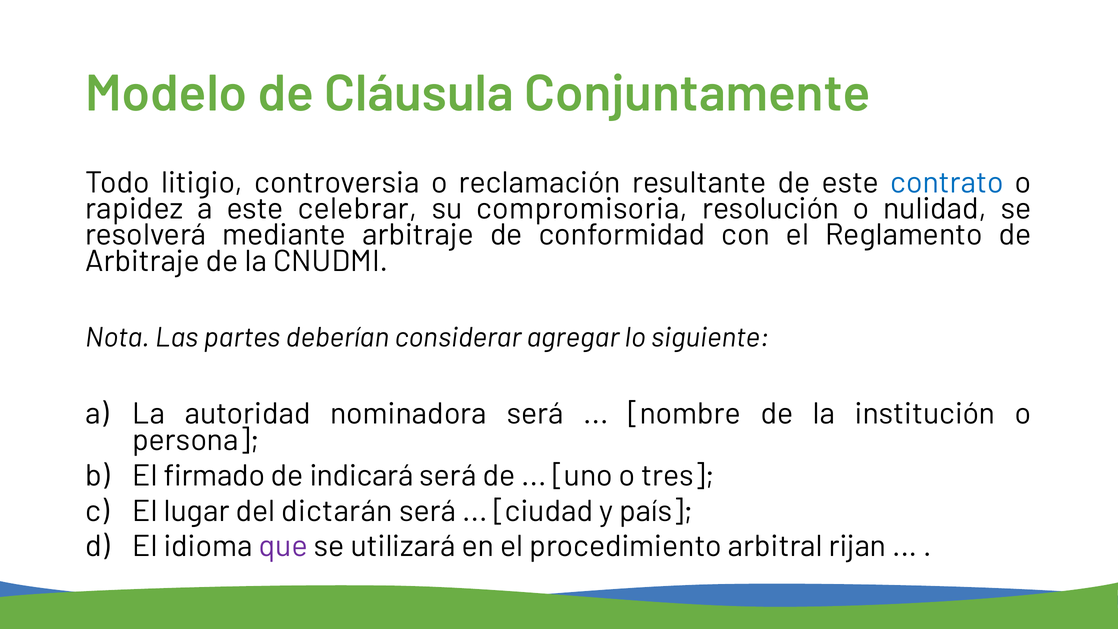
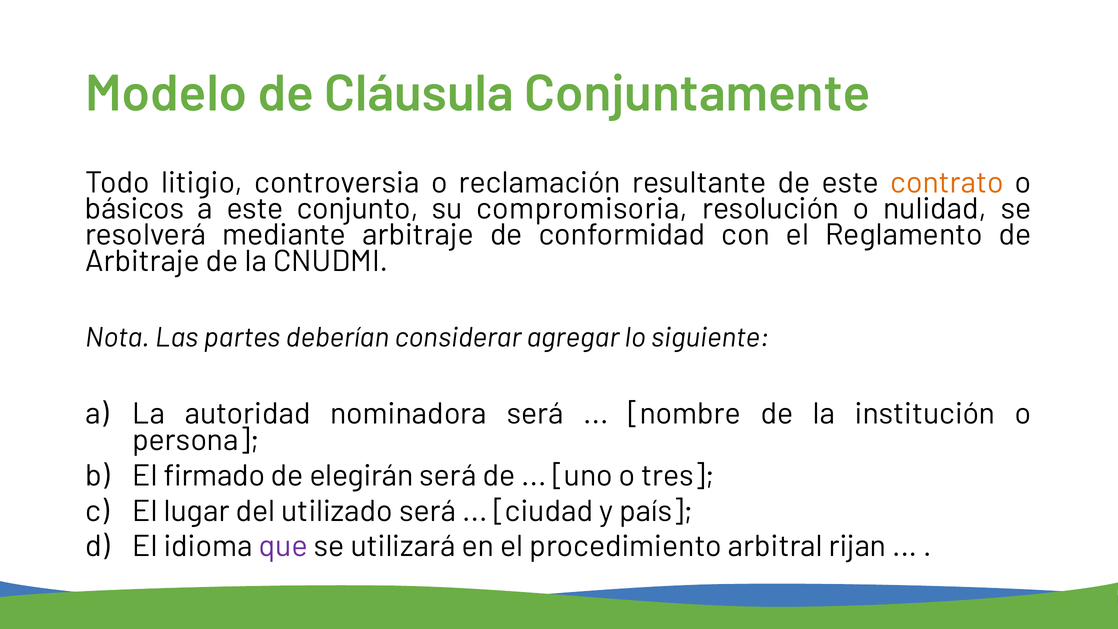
contrato colour: blue -> orange
rapidez: rapidez -> básicos
celebrar: celebrar -> conjunto
indicará: indicará -> elegirán
dictarán: dictarán -> utilizado
